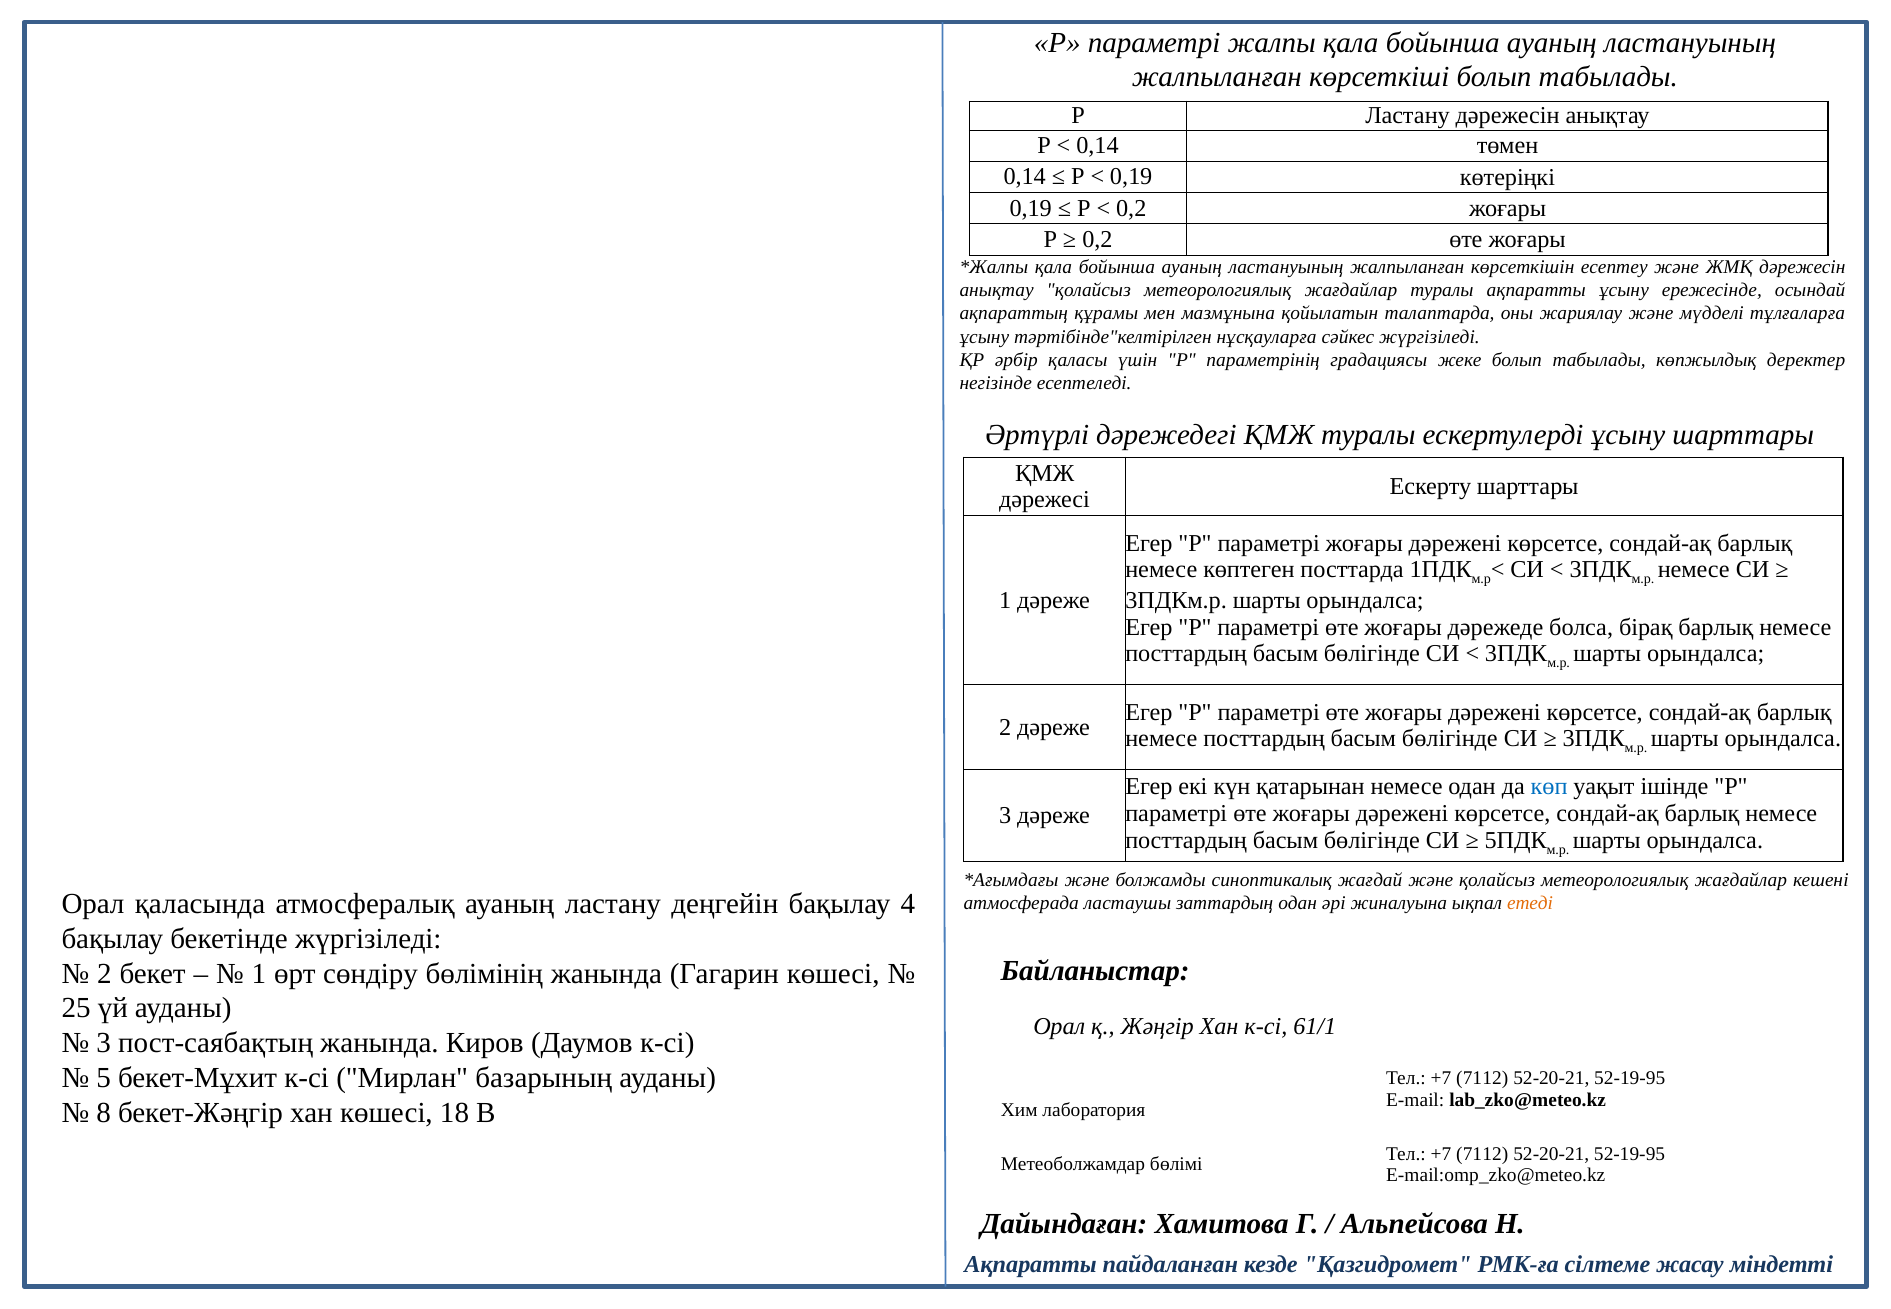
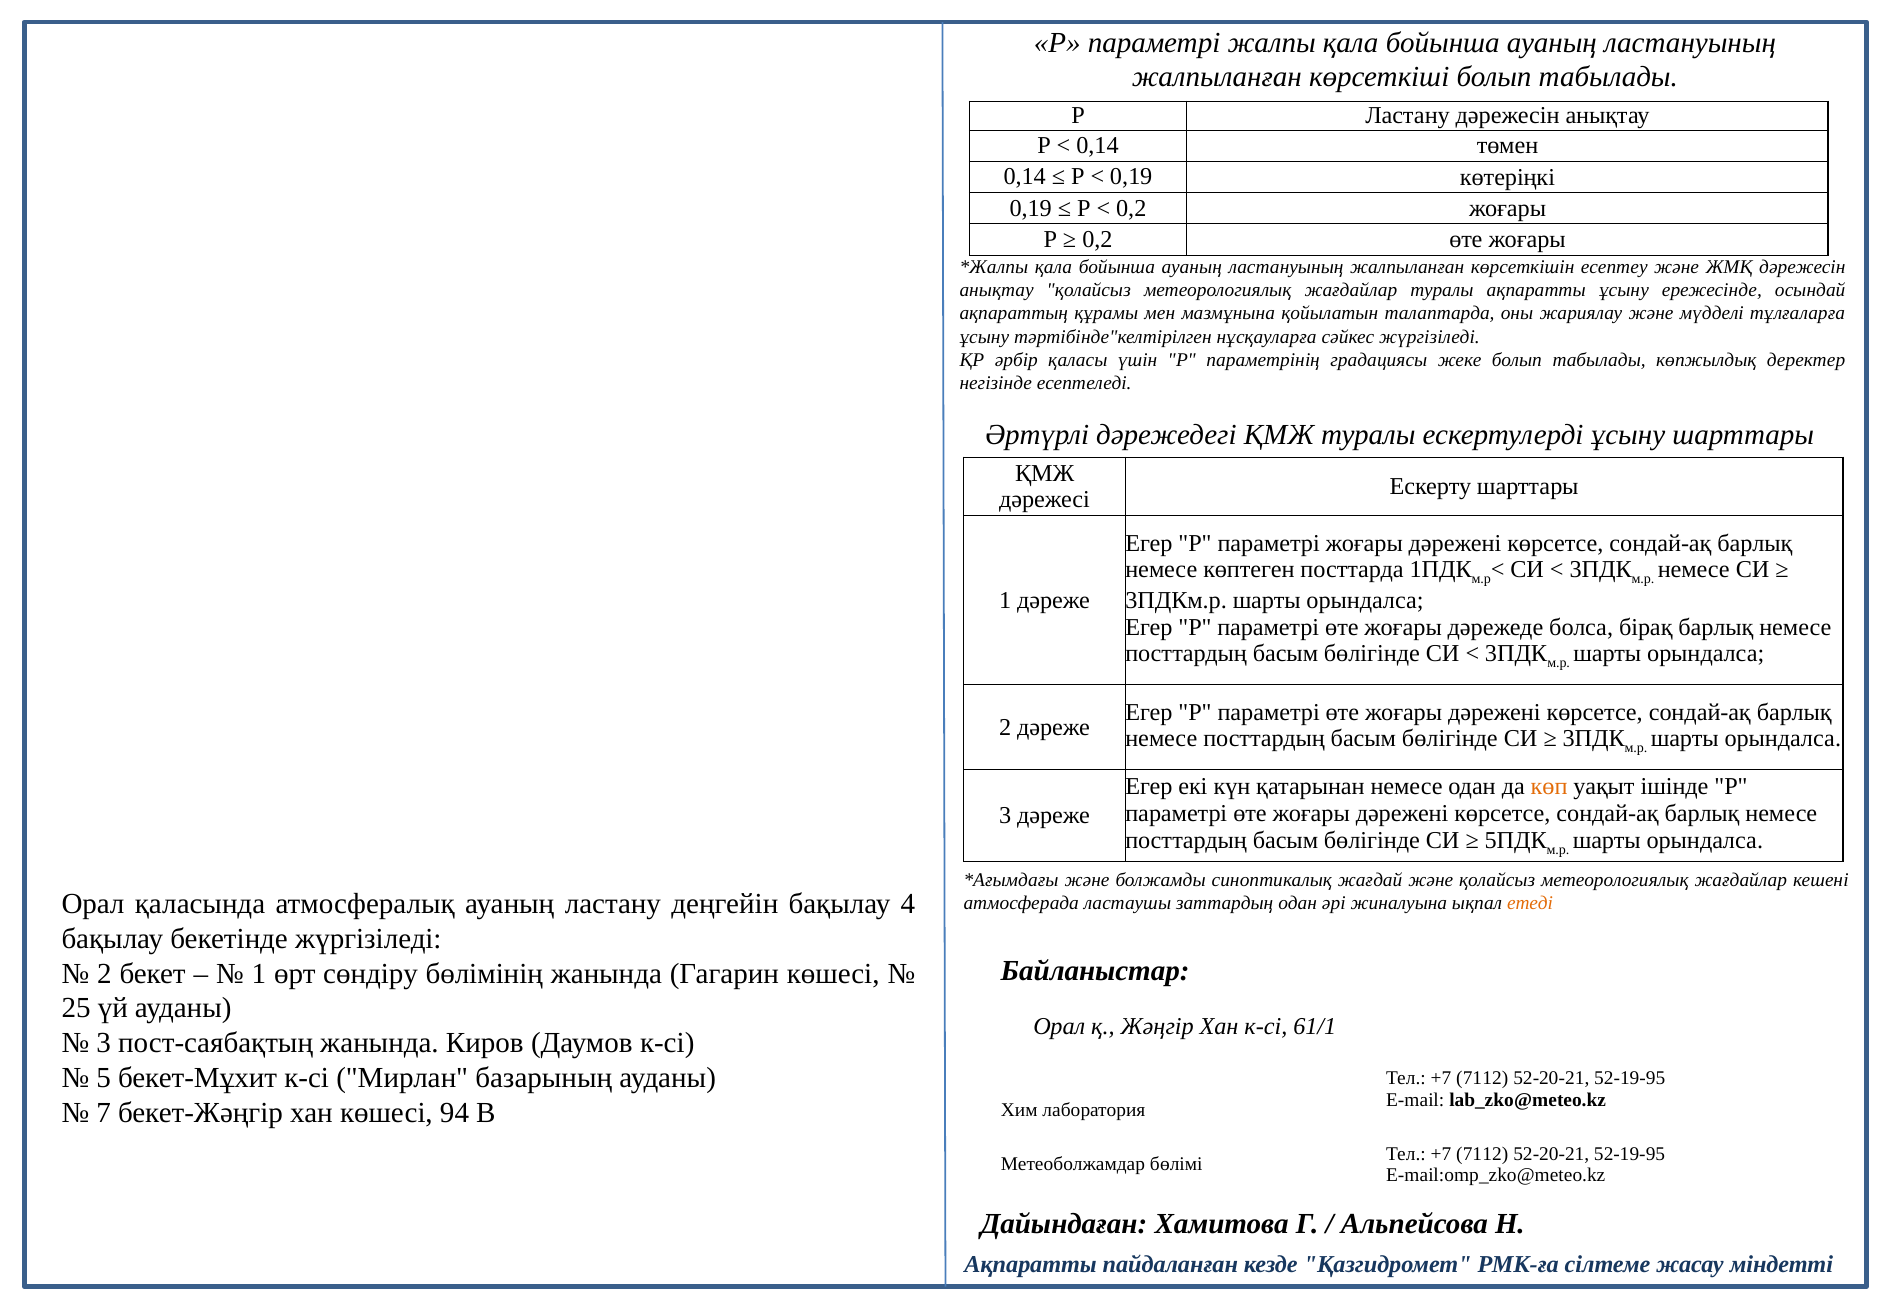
көп colour: blue -> orange
8: 8 -> 7
18: 18 -> 94
